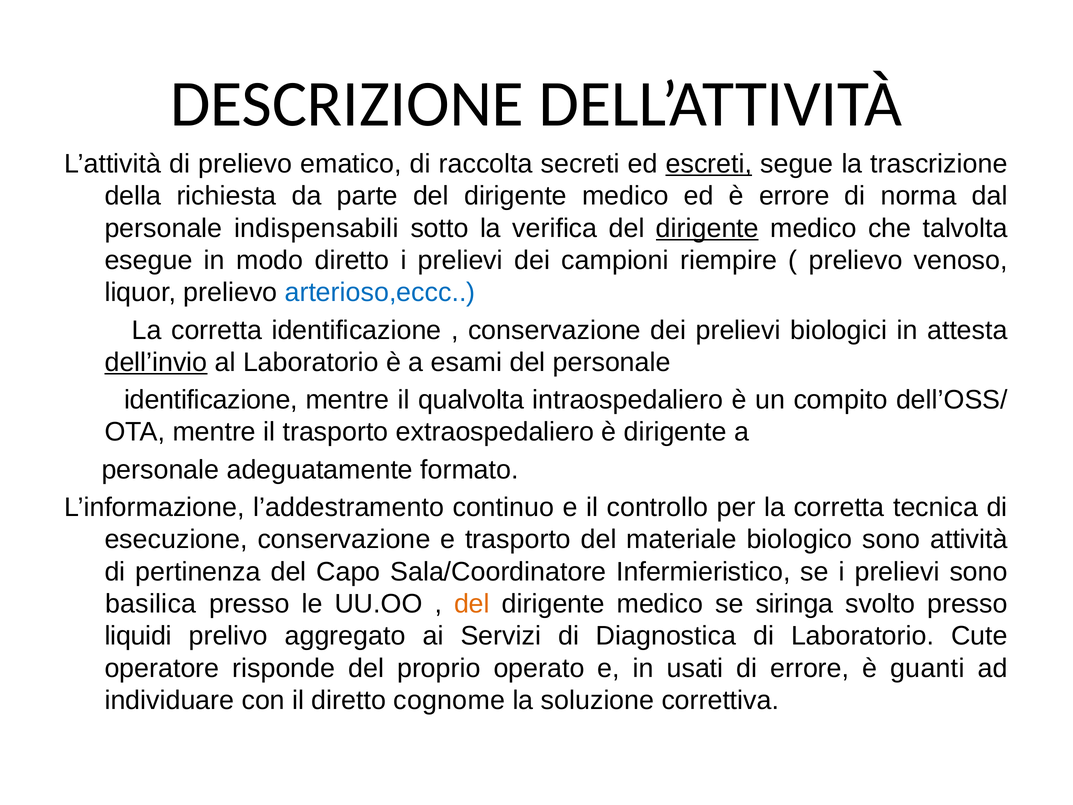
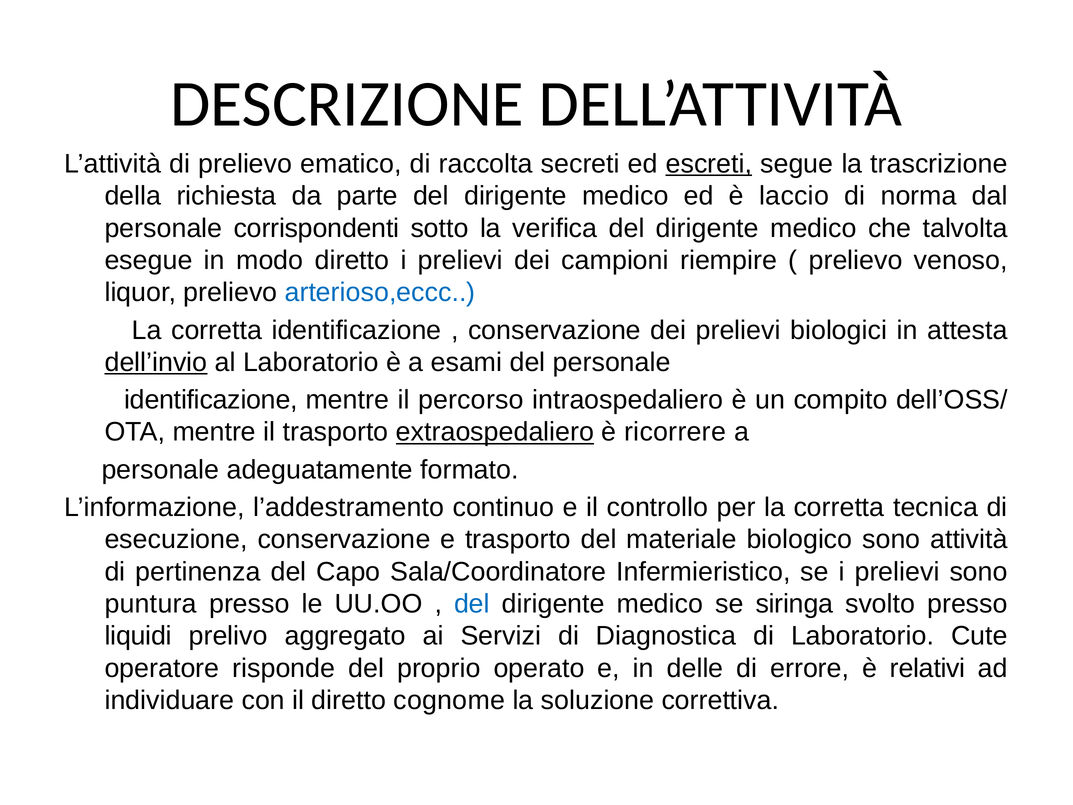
è errore: errore -> laccio
indispensabili: indispensabili -> corrispondenti
dirigente at (707, 228) underline: present -> none
qualvolta: qualvolta -> percorso
extraospedaliero underline: none -> present
è dirigente: dirigente -> ricorrere
basilica: basilica -> puntura
del at (472, 604) colour: orange -> blue
usati: usati -> delle
guanti: guanti -> relativi
